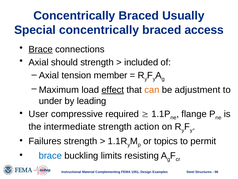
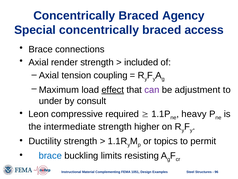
Usually: Usually -> Agency
Brace at (41, 49) underline: present -> none
should: should -> render
member: member -> coupling
can colour: orange -> purple
leading: leading -> consult
User: User -> Leon
flange: flange -> heavy
action: action -> higher
Failures: Failures -> Ductility
